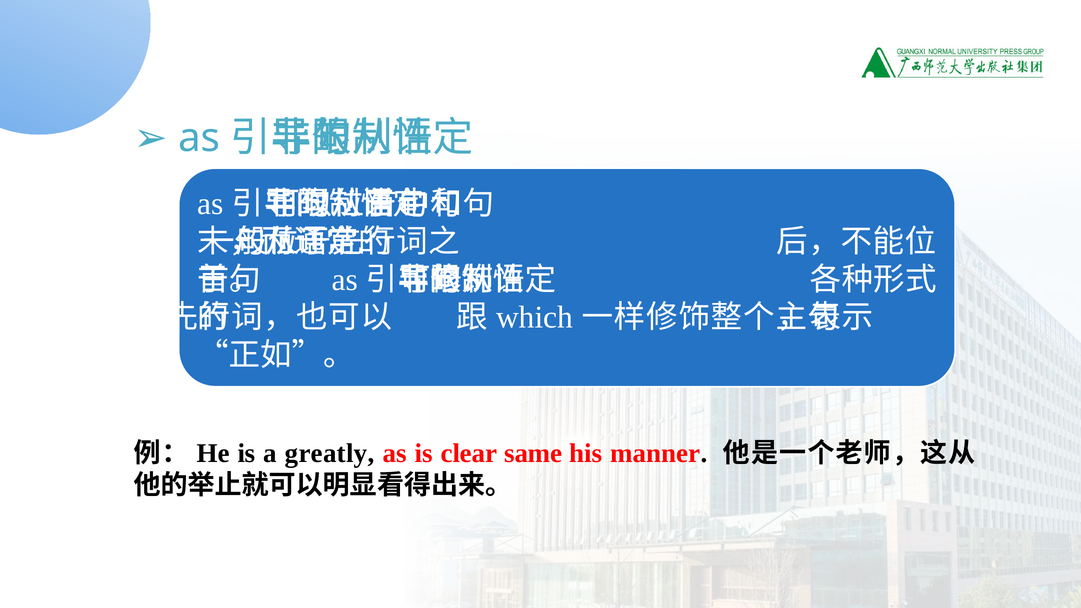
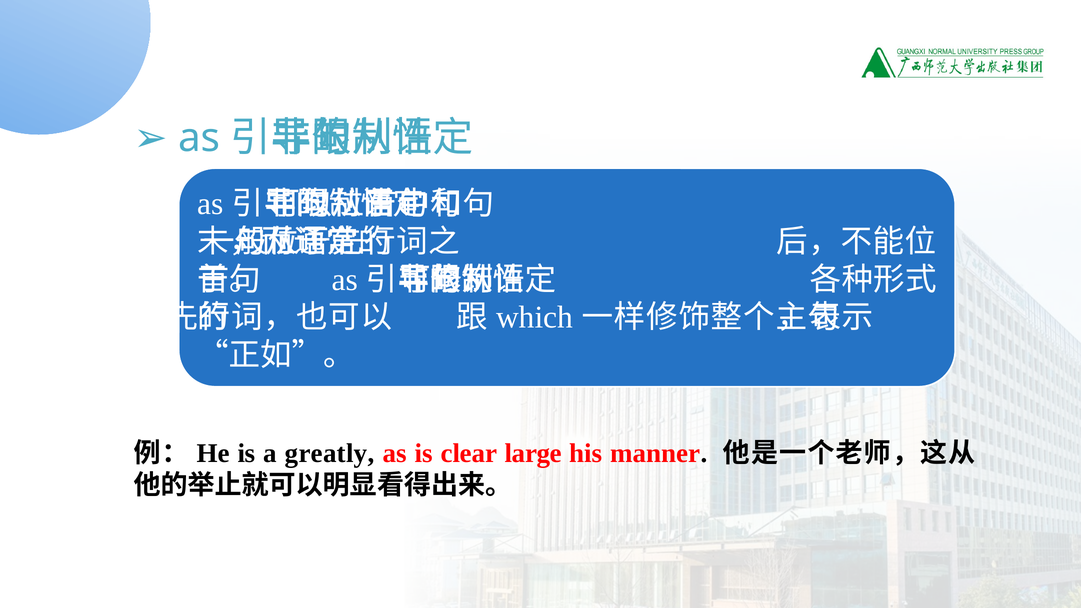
same: same -> large
